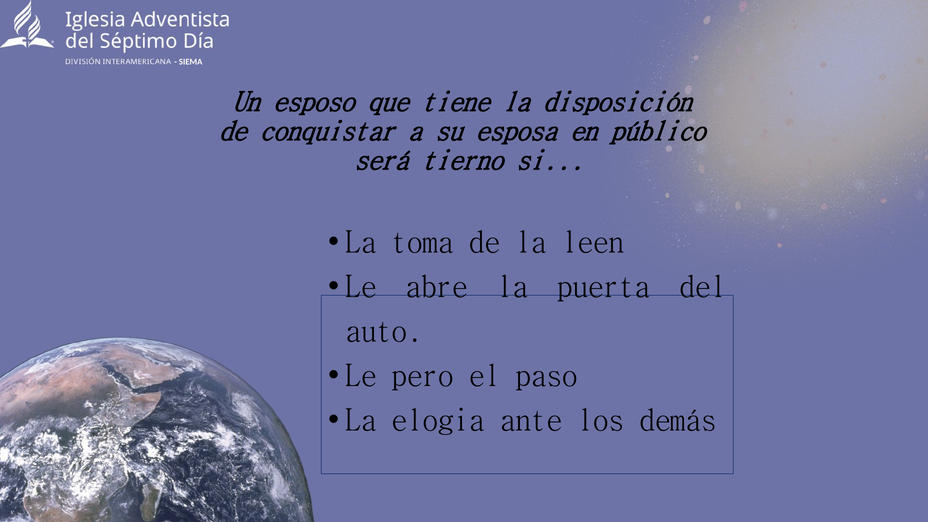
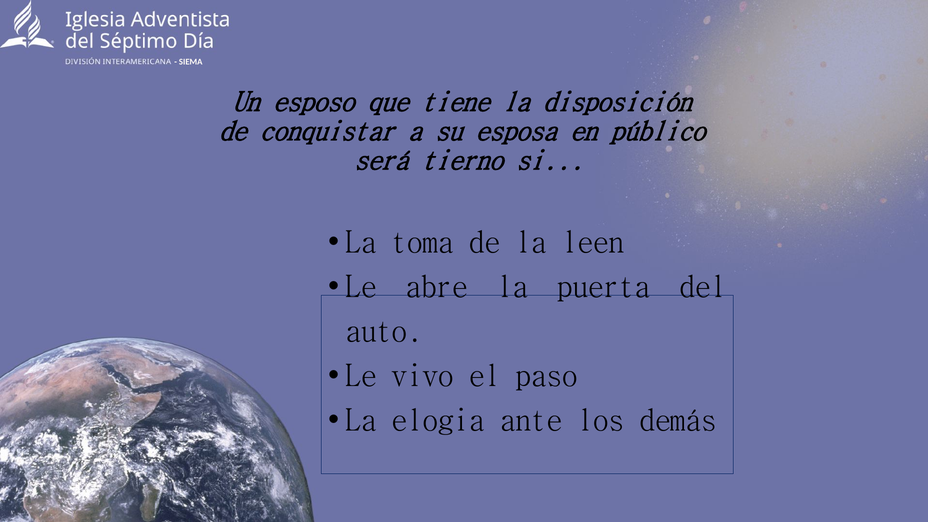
pero: pero -> vivo
